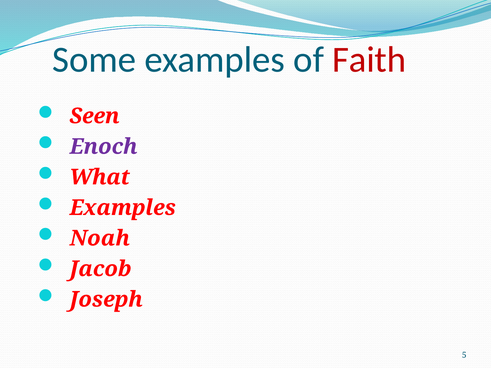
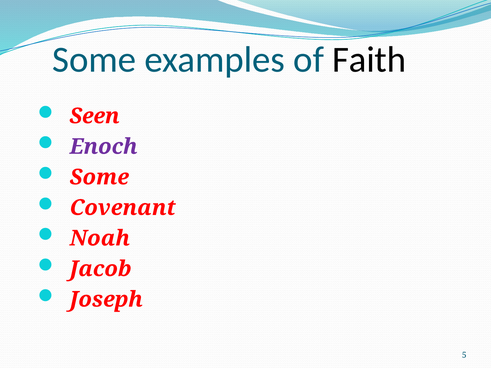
Faith colour: red -> black
What at (99, 177): What -> Some
Examples at (123, 208): Examples -> Covenant
